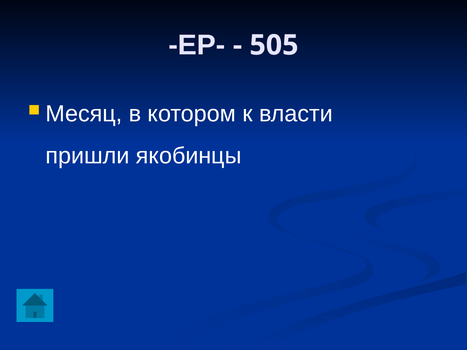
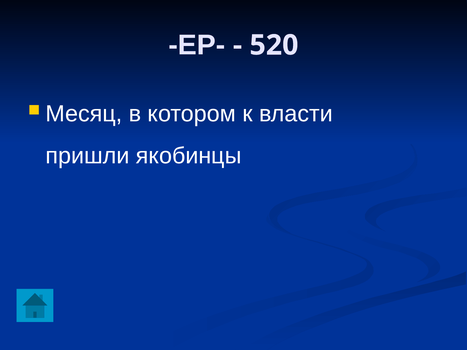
505: 505 -> 520
